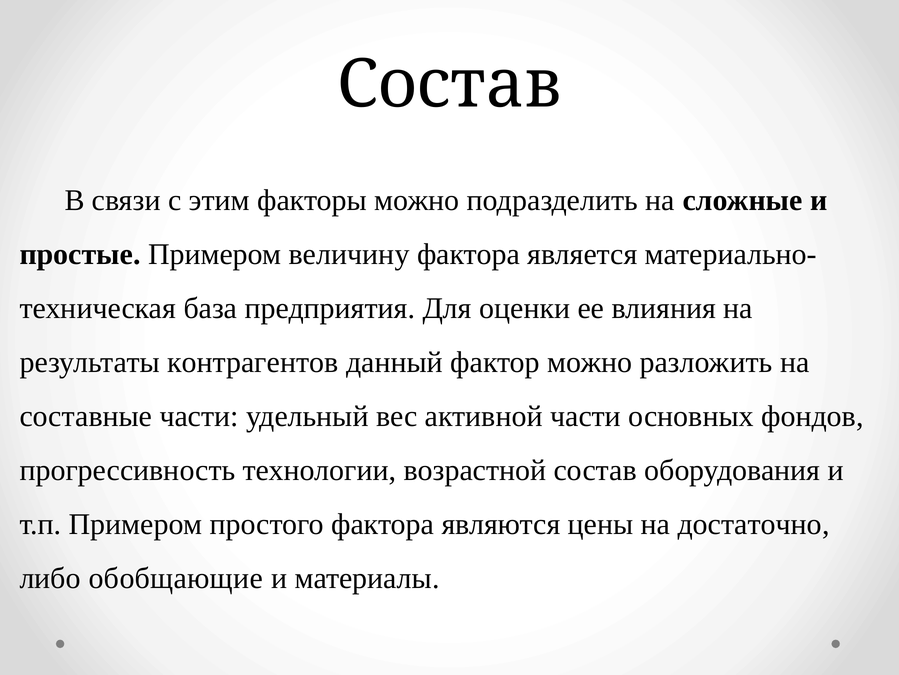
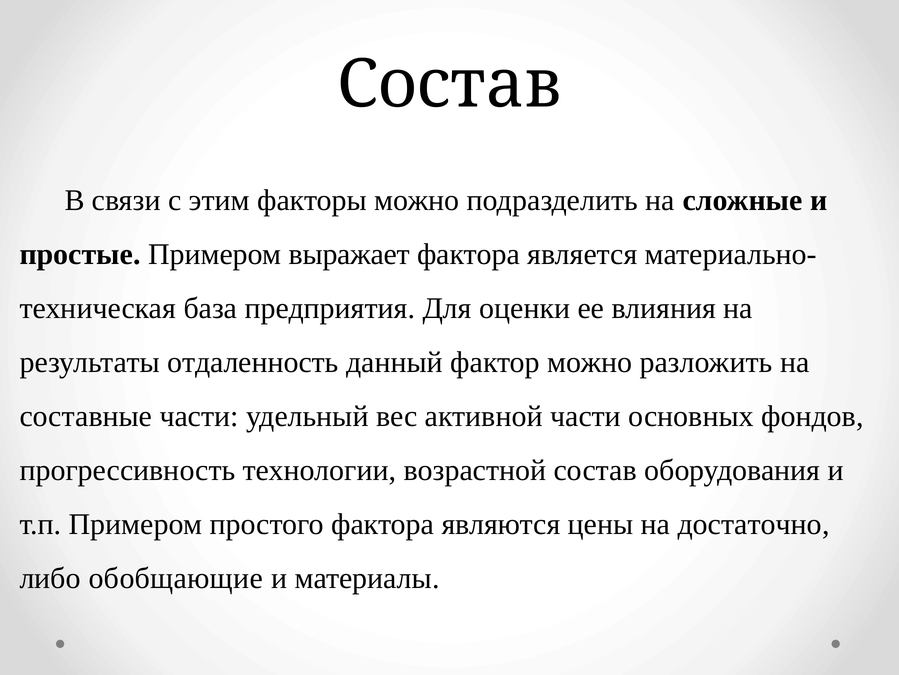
величину: величину -> выражает
контрагентов: контрагентов -> отдаленность
